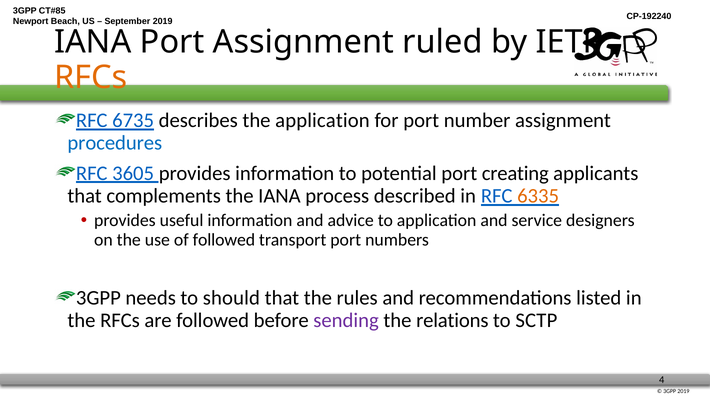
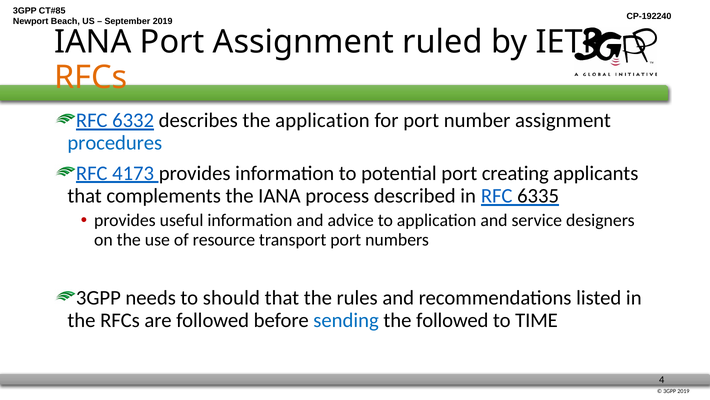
6735: 6735 -> 6332
3605: 3605 -> 4173
6335 colour: orange -> black
of followed: followed -> resource
sending colour: purple -> blue
the relations: relations -> followed
SCTP: SCTP -> TIME
